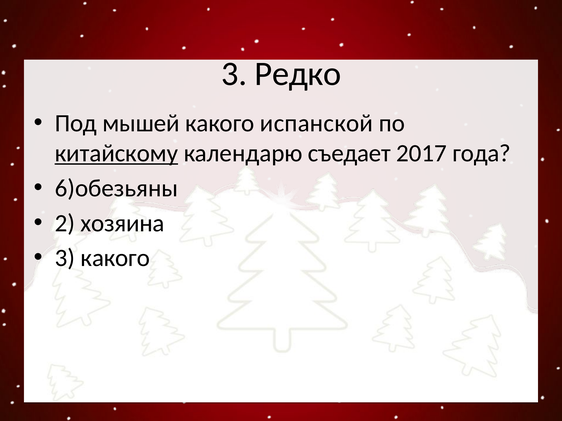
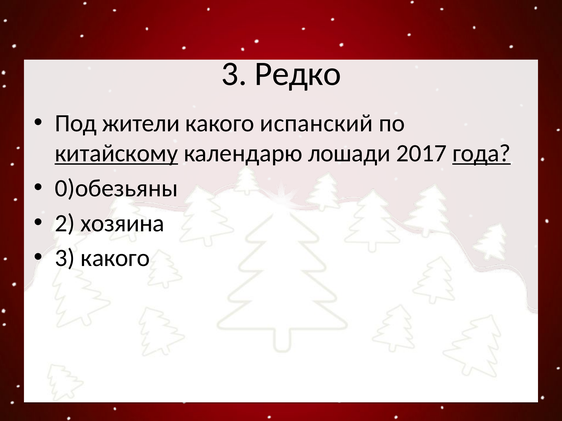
мышей: мышей -> жители
испанской: испанской -> испанский
съедает: съедает -> лошади
года underline: none -> present
6)обезьяны: 6)обезьяны -> 0)обезьяны
